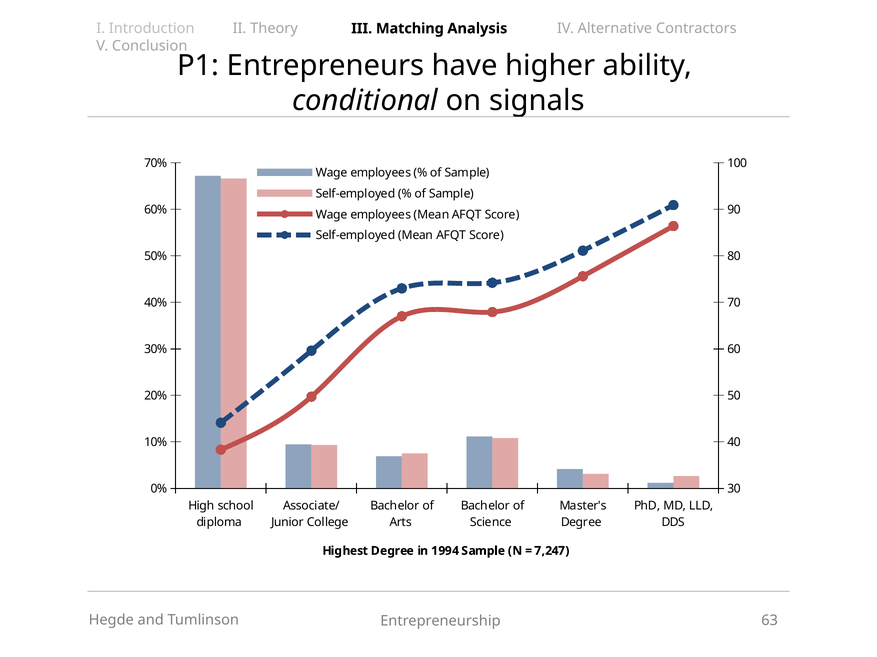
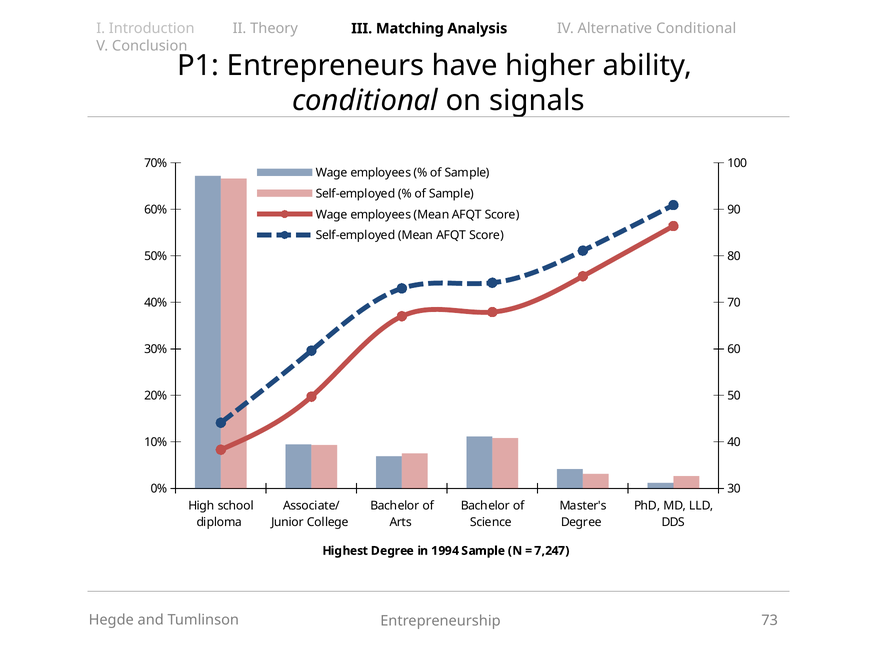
Alternative Contractors: Contractors -> Conditional
63: 63 -> 73
